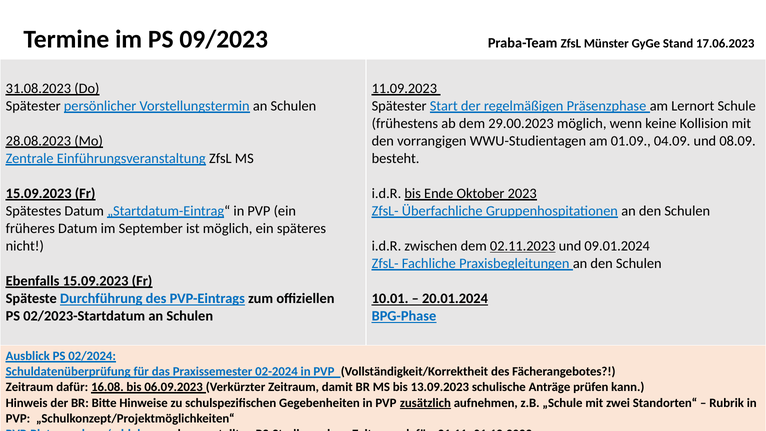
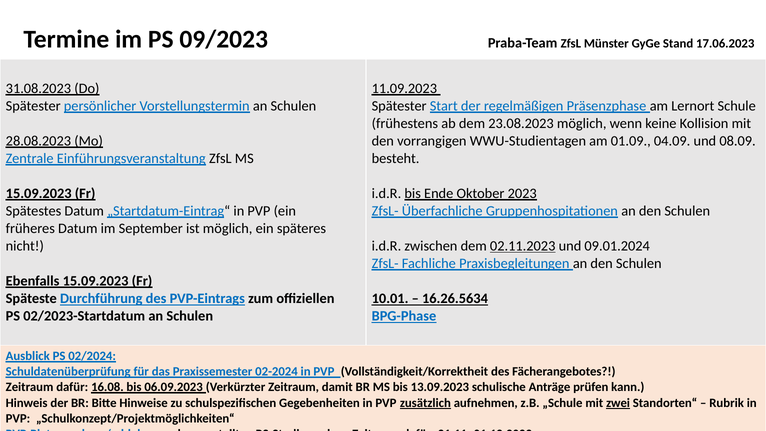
29.00.2023: 29.00.2023 -> 23.08.2023
20.01.2024: 20.01.2024 -> 16.26.5634
zwei underline: none -> present
